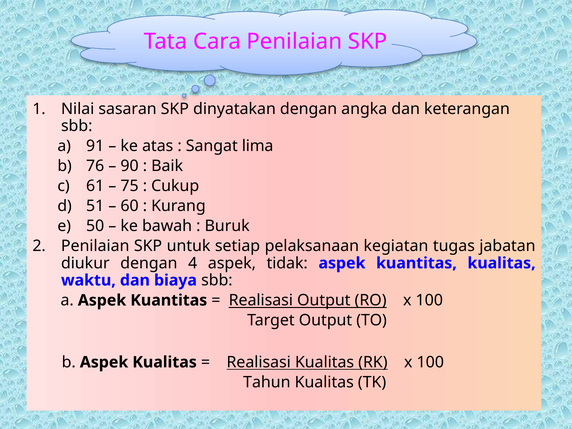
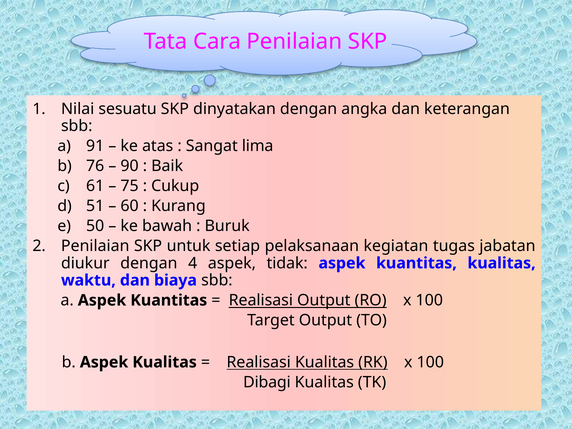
sasaran: sasaran -> sesuatu
Tahun: Tahun -> Dibagi
